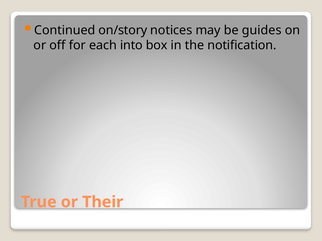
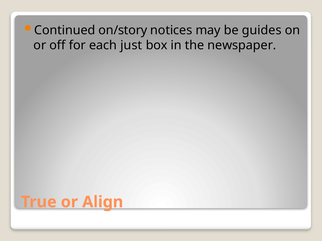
into: into -> just
notification: notification -> newspaper
Their: Their -> Align
